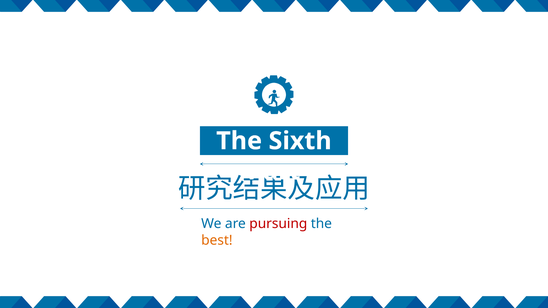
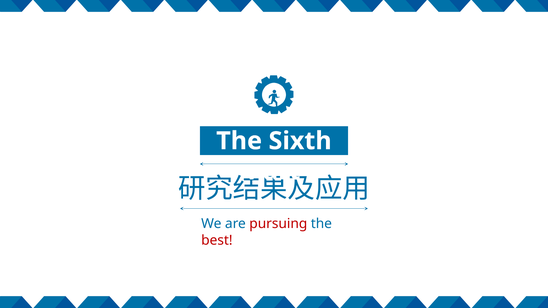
best colour: orange -> red
